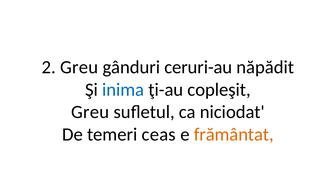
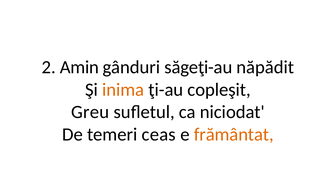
2 Greu: Greu -> Amin
ceruri-au: ceruri-au -> săgeţi-au
inima colour: blue -> orange
